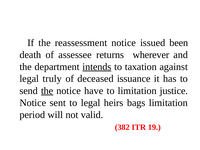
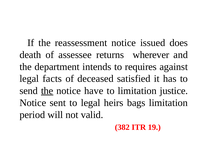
been: been -> does
intends underline: present -> none
taxation: taxation -> requires
truly: truly -> facts
issuance: issuance -> satisfied
